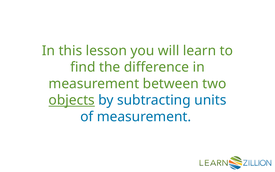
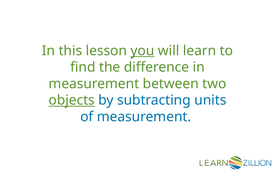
you underline: none -> present
